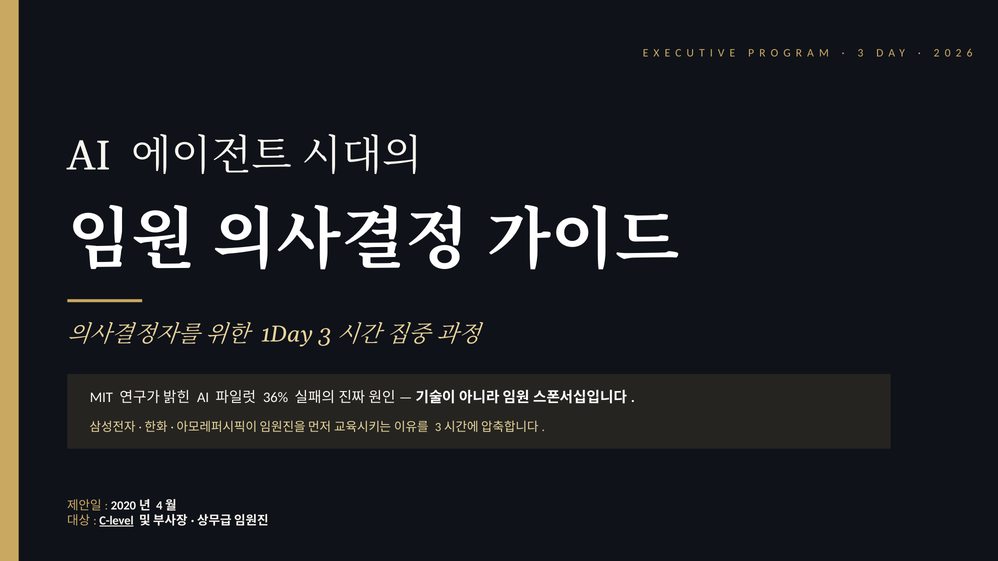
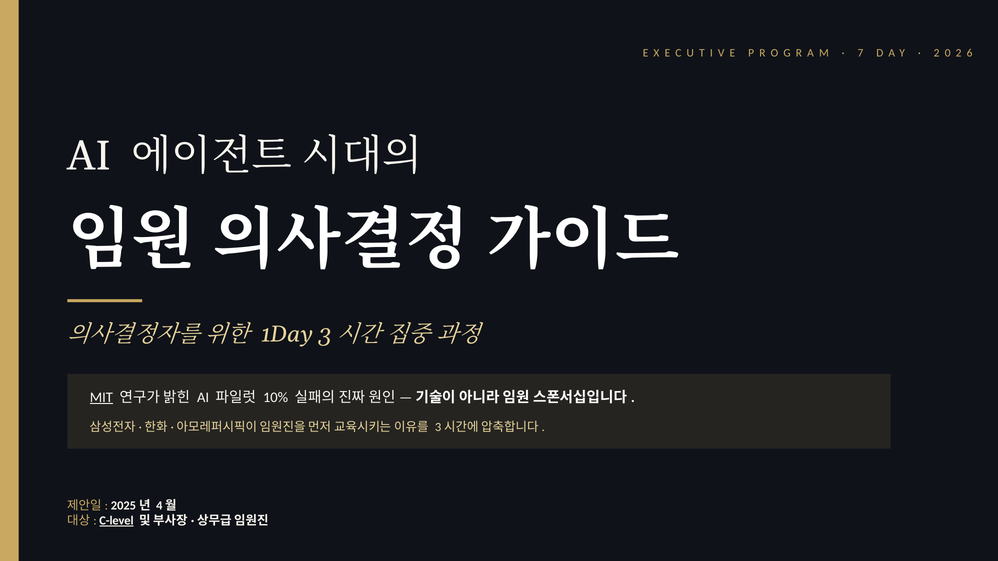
3 at (860, 53): 3 -> 7
MIT underline: none -> present
36%: 36% -> 10%
2020: 2020 -> 2025
